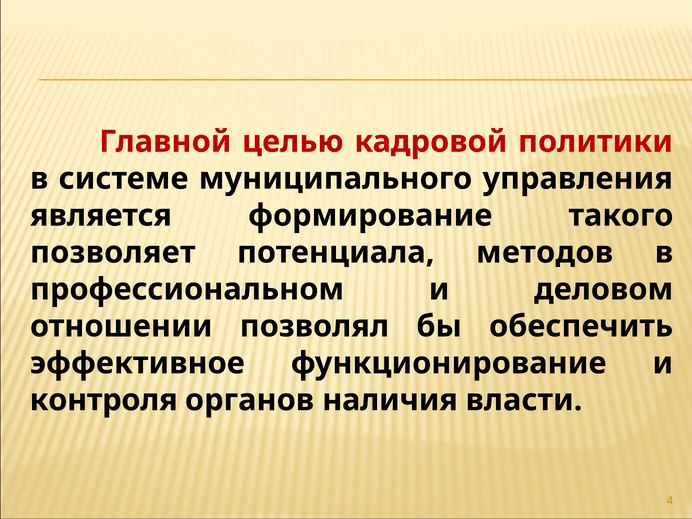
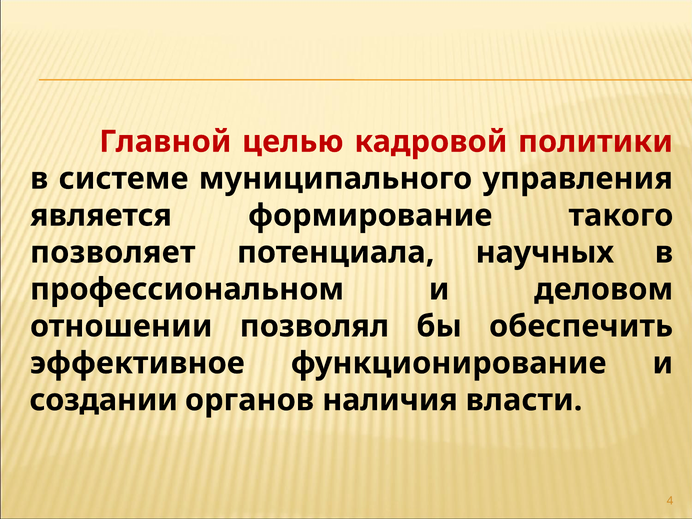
методов: методов -> научных
контроля: контроля -> создании
